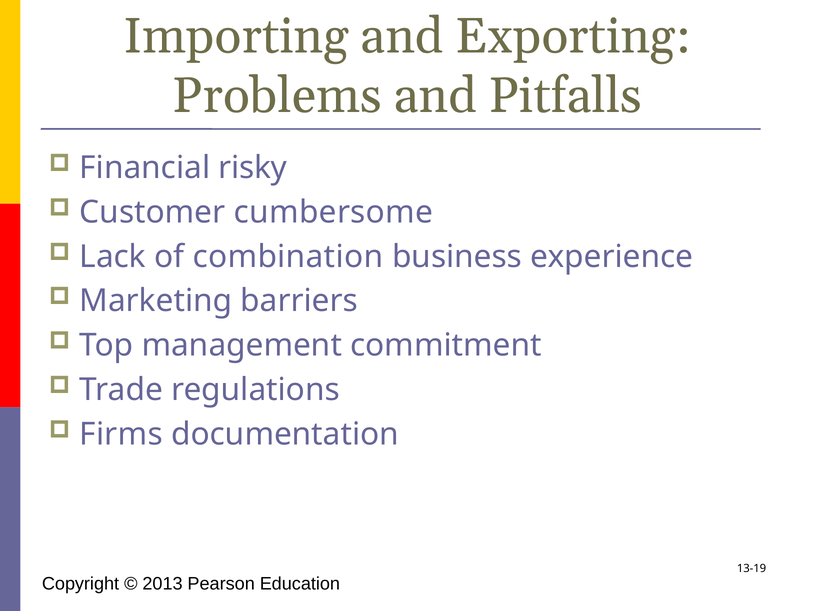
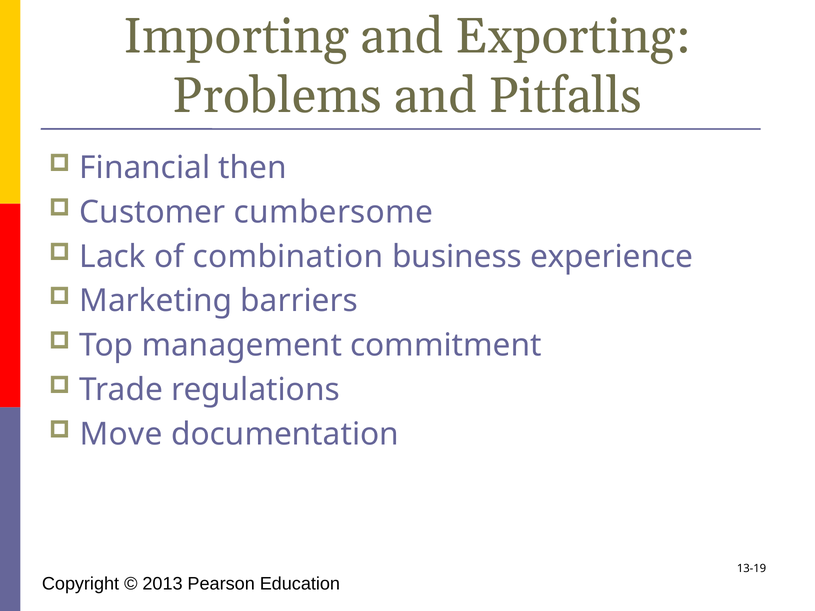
risky: risky -> then
Firms: Firms -> Move
